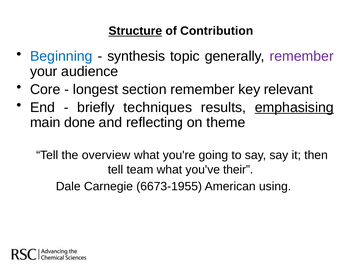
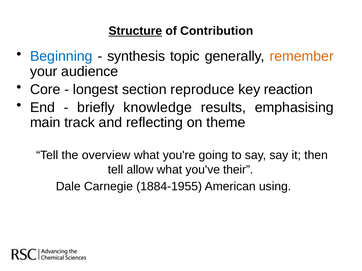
remember at (302, 56) colour: purple -> orange
section remember: remember -> reproduce
relevant: relevant -> reaction
techniques: techniques -> knowledge
emphasising underline: present -> none
done: done -> track
team: team -> allow
6673-1955: 6673-1955 -> 1884-1955
